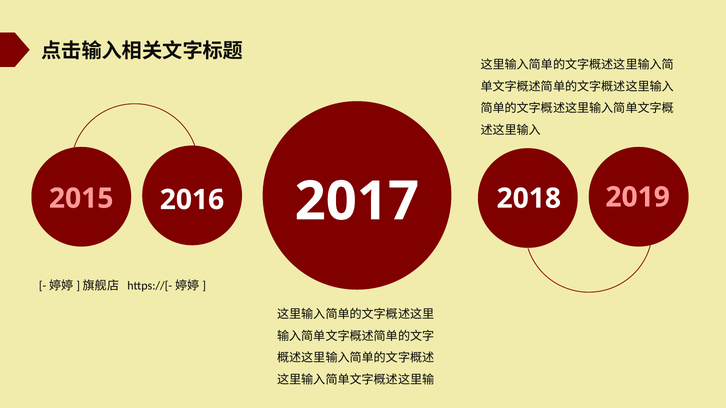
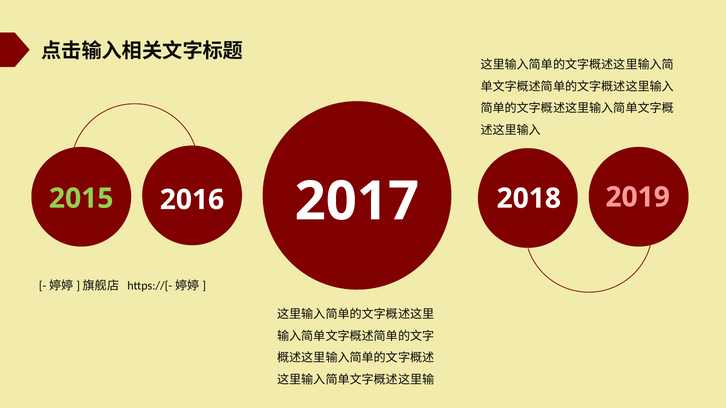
2015 colour: pink -> light green
